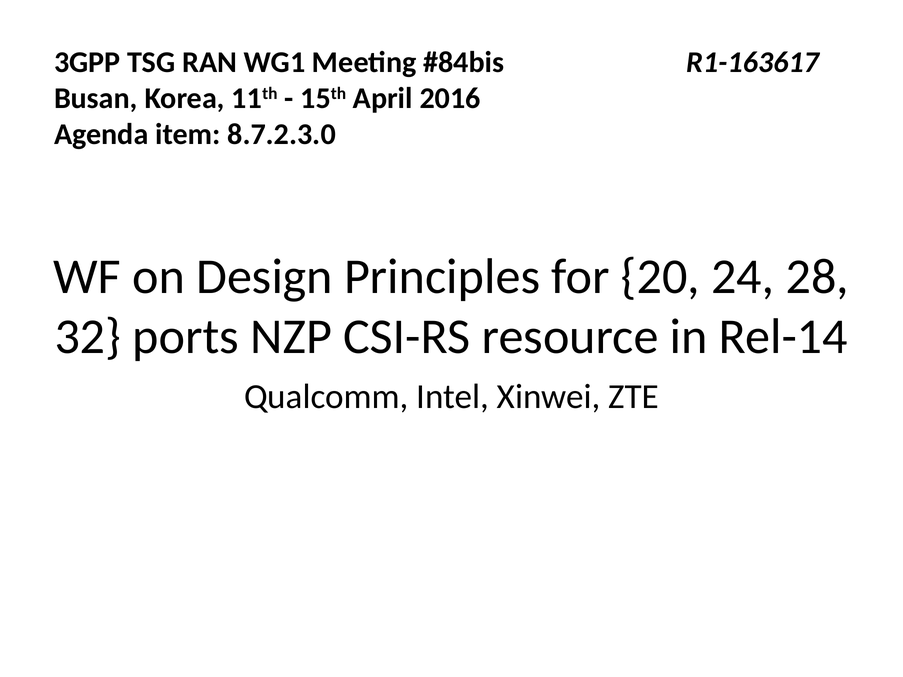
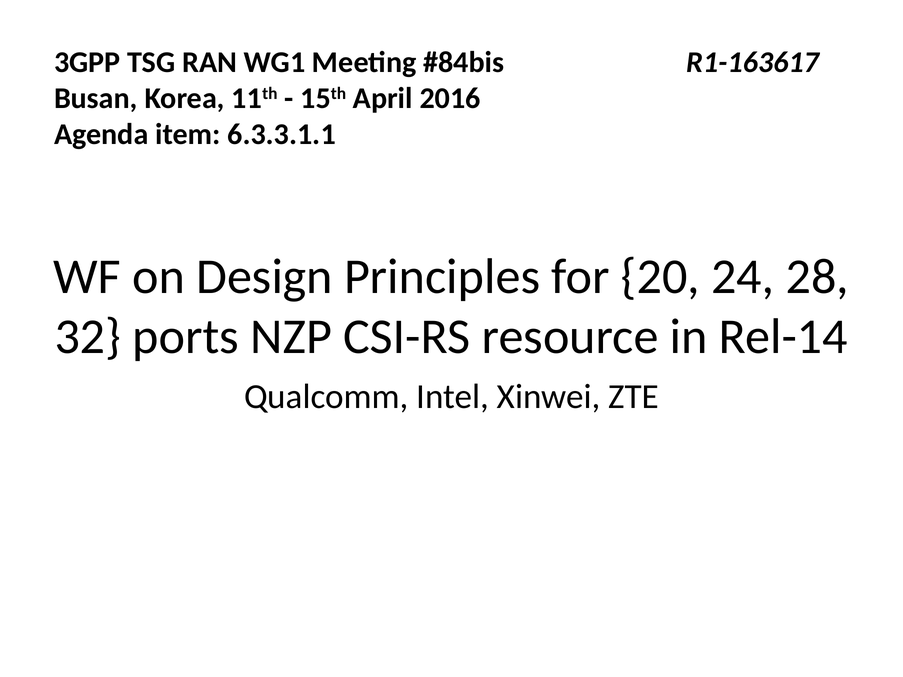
8.7.2.3.0: 8.7.2.3.0 -> 6.3.3.1.1
